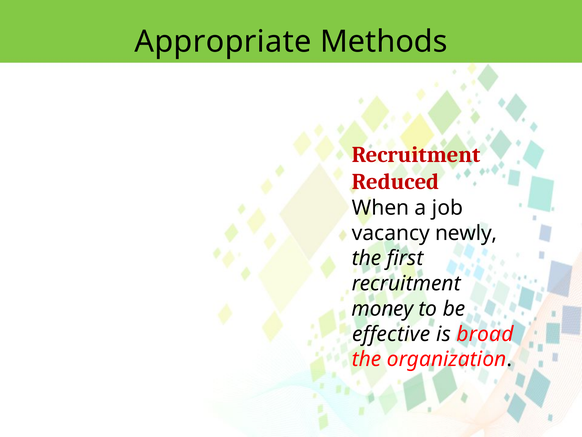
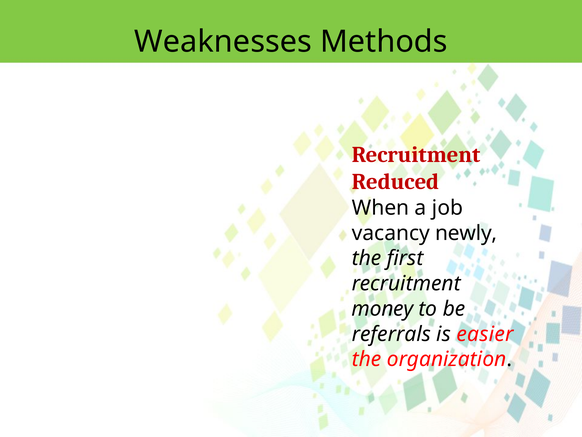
Appropriate: Appropriate -> Weaknesses
effective: effective -> referrals
broad: broad -> easier
